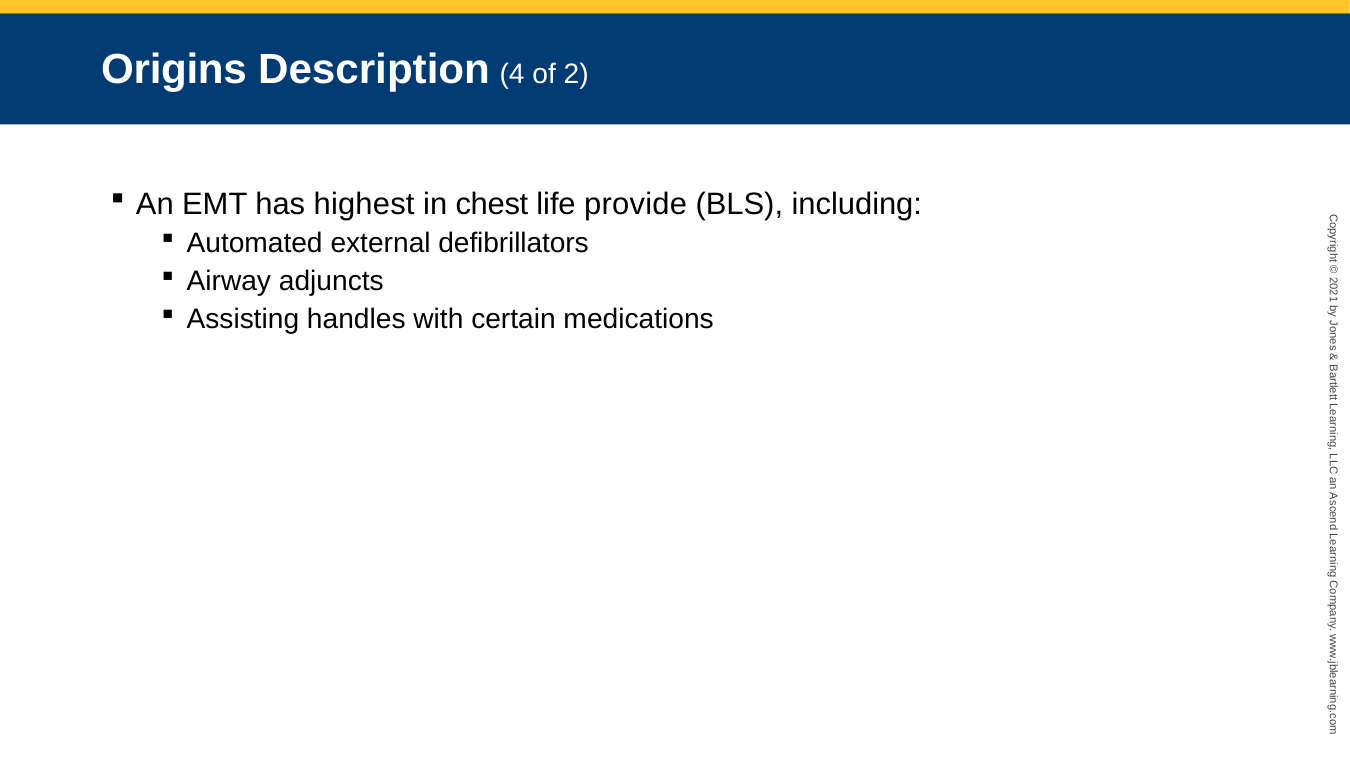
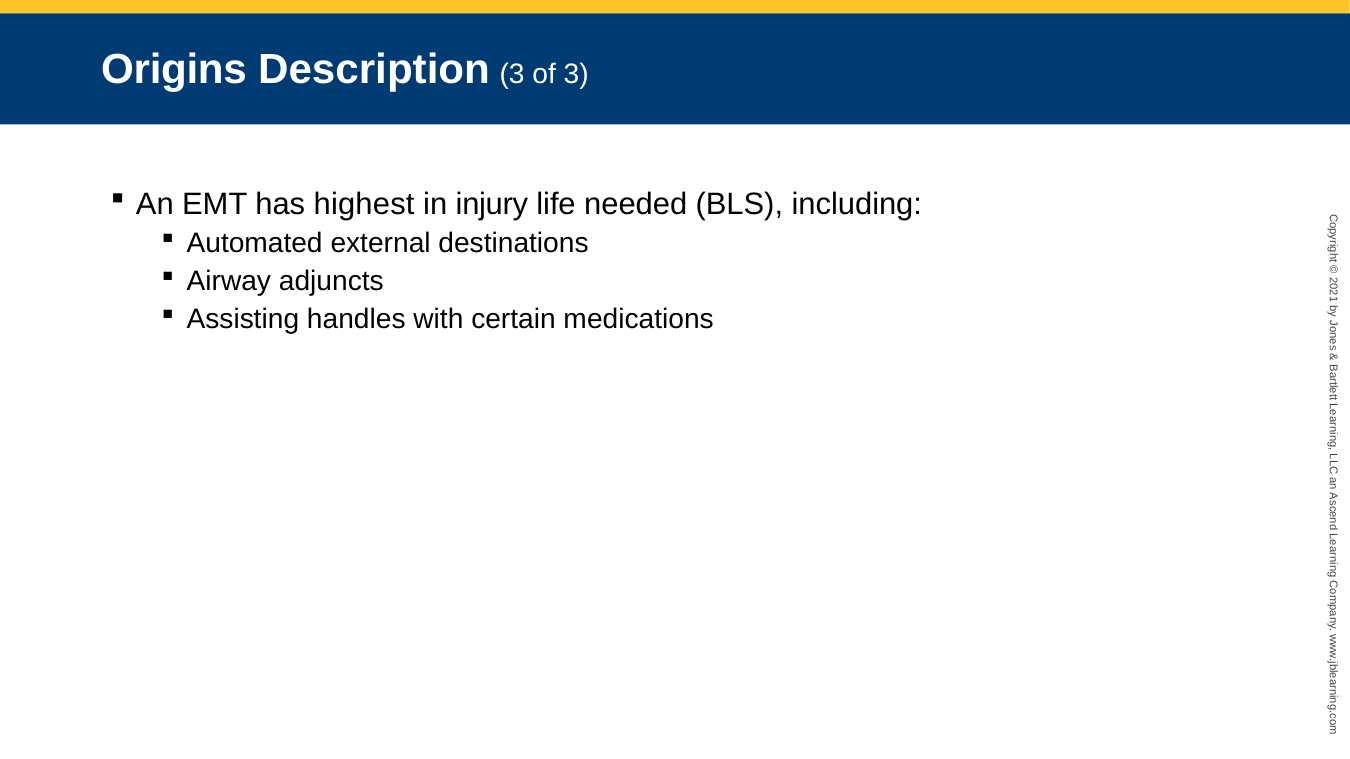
Description 4: 4 -> 3
of 2: 2 -> 3
chest: chest -> injury
provide: provide -> needed
defibrillators: defibrillators -> destinations
